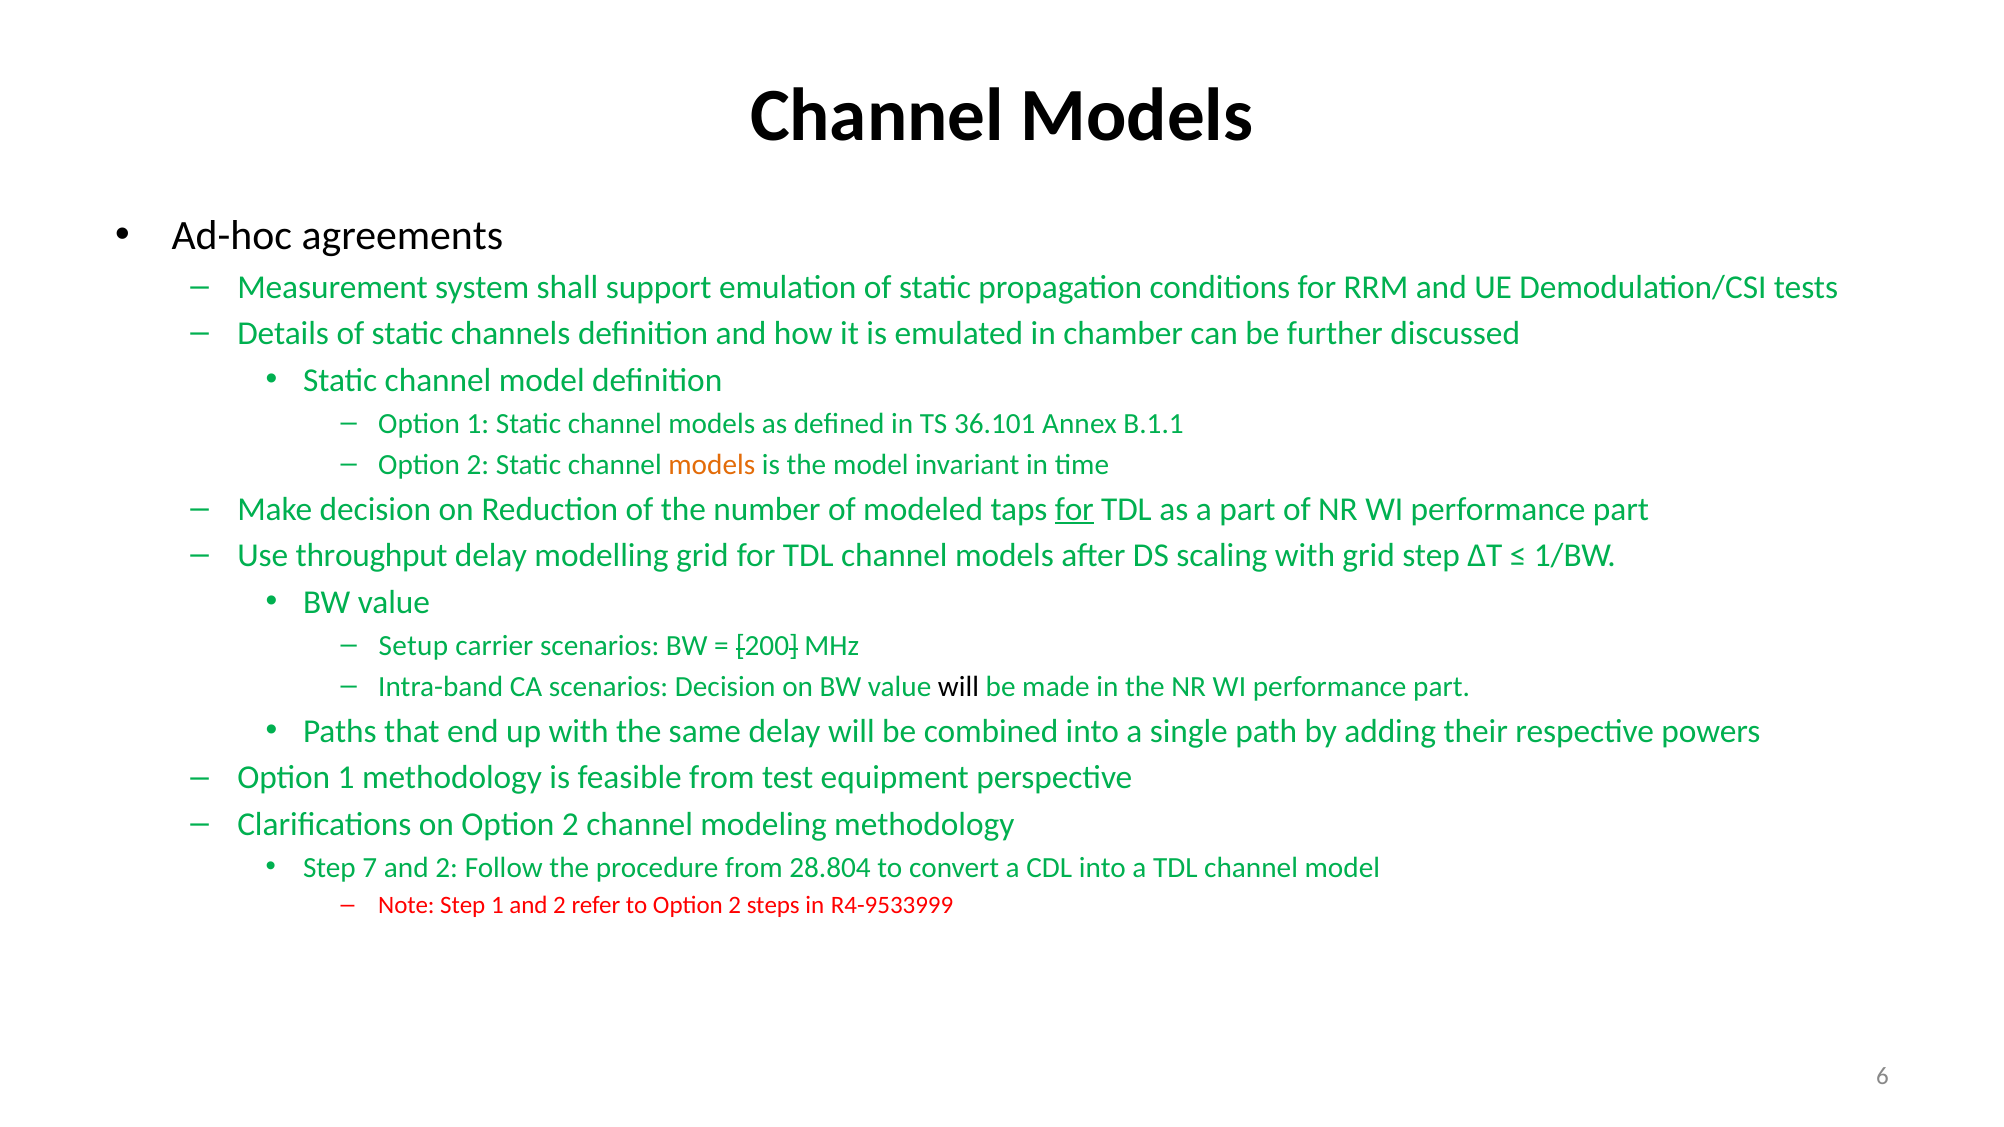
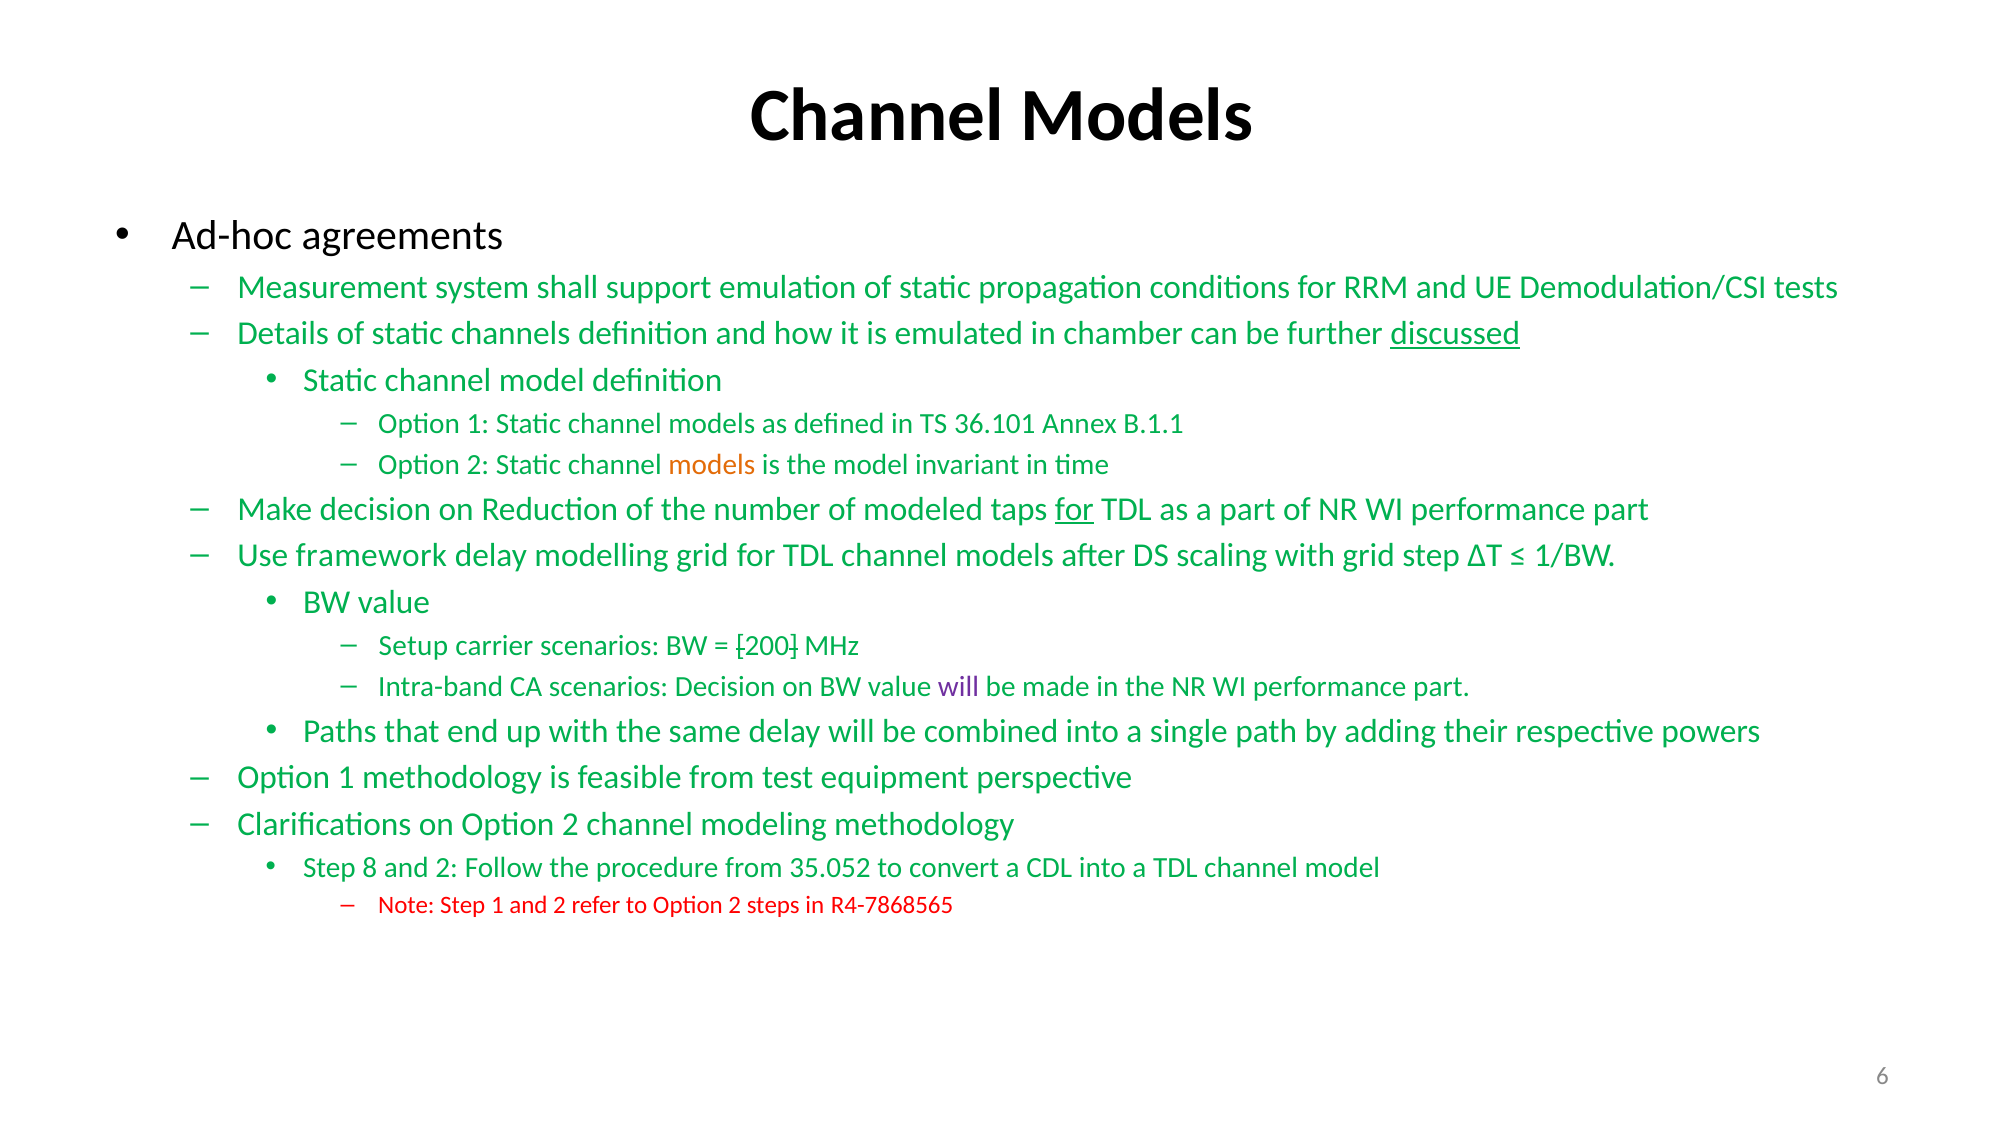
discussed underline: none -> present
throughput: throughput -> framework
will at (958, 687) colour: black -> purple
7: 7 -> 8
28.804: 28.804 -> 35.052
R4-9533999: R4-9533999 -> R4-7868565
